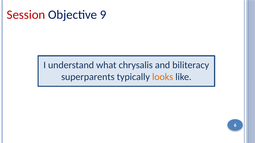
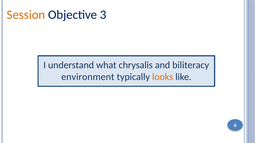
Session colour: red -> orange
9: 9 -> 3
superparents: superparents -> environment
